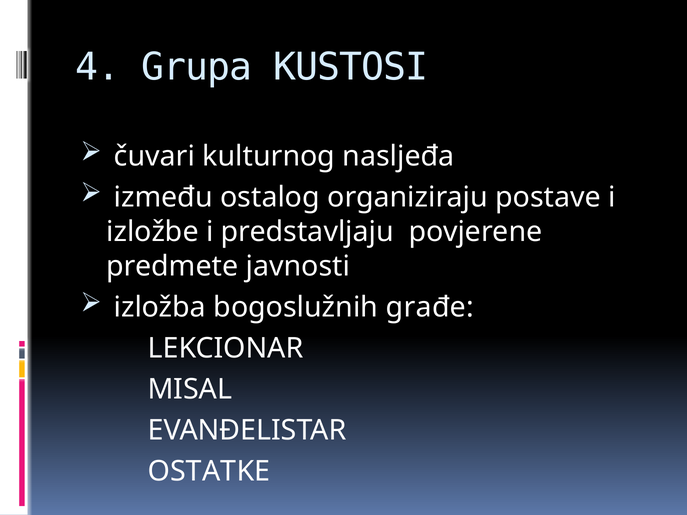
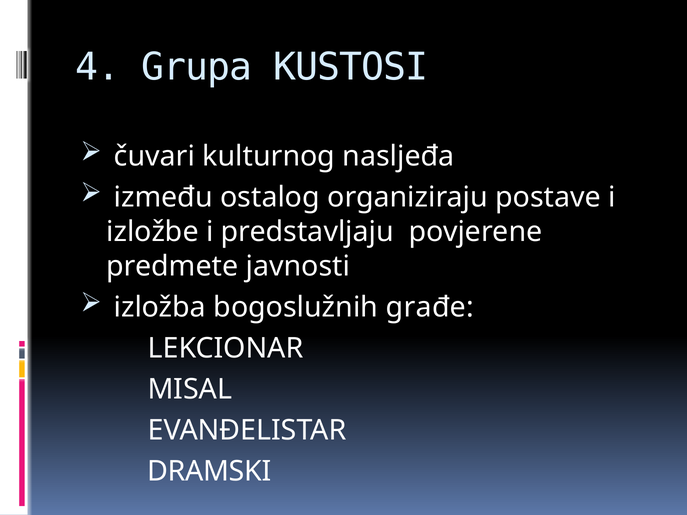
OSTATKE: OSTATKE -> DRAMSKI
